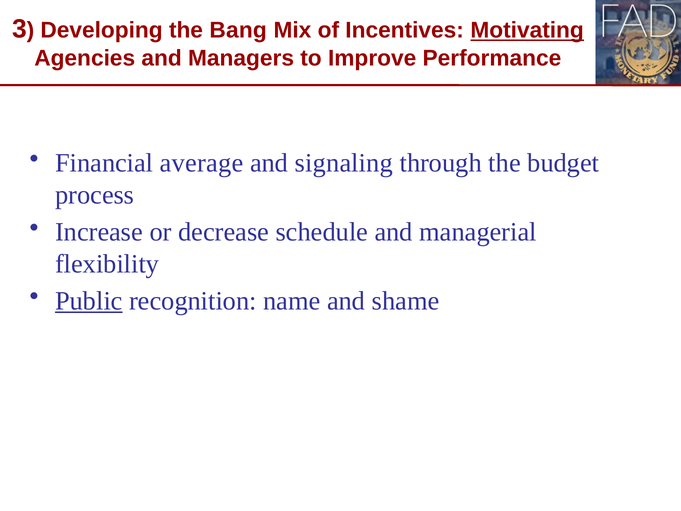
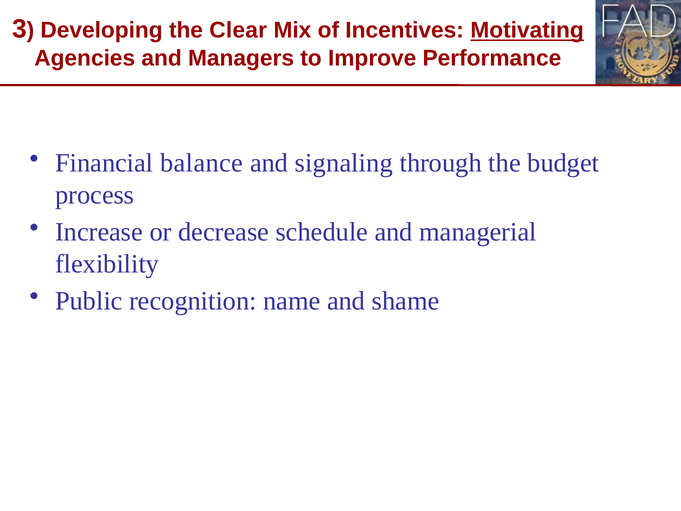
Bang: Bang -> Clear
average: average -> balance
Public underline: present -> none
